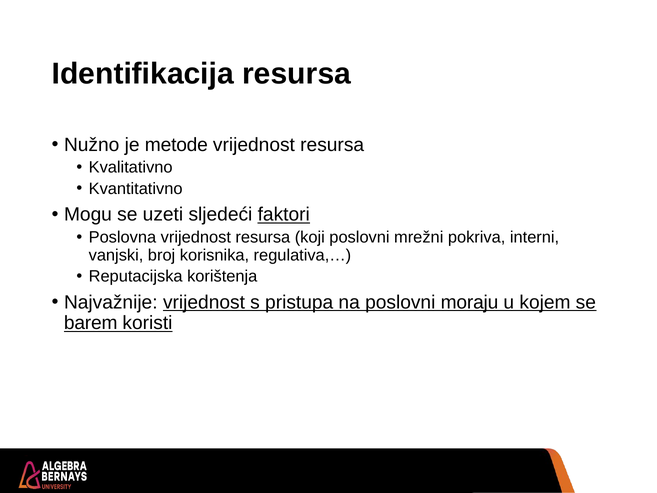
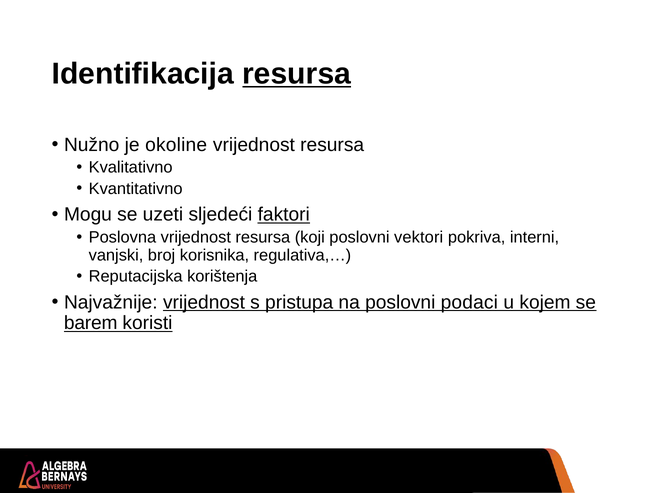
resursa at (297, 74) underline: none -> present
metode: metode -> okoline
mrežni: mrežni -> vektori
moraju: moraju -> podaci
